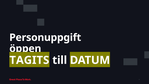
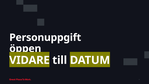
TAGITS: TAGITS -> VIDARE
